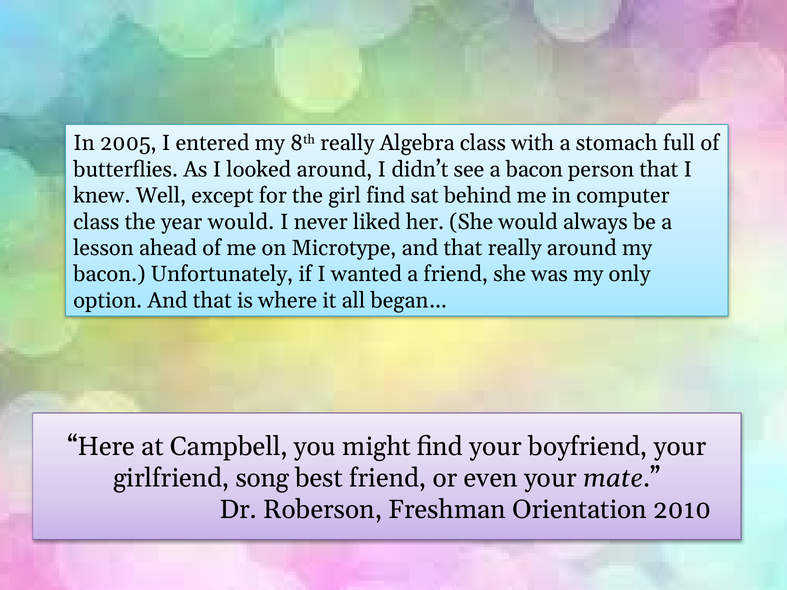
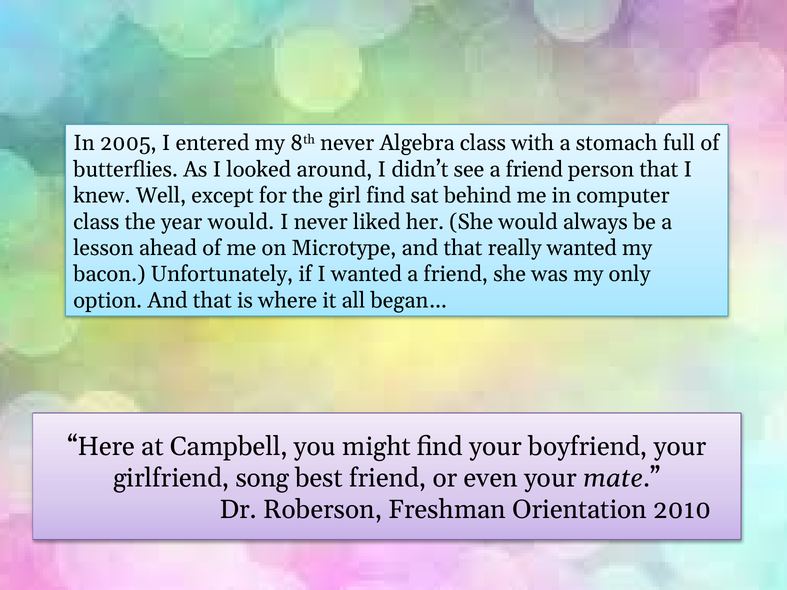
8th really: really -> never
see a bacon: bacon -> friend
really around: around -> wanted
